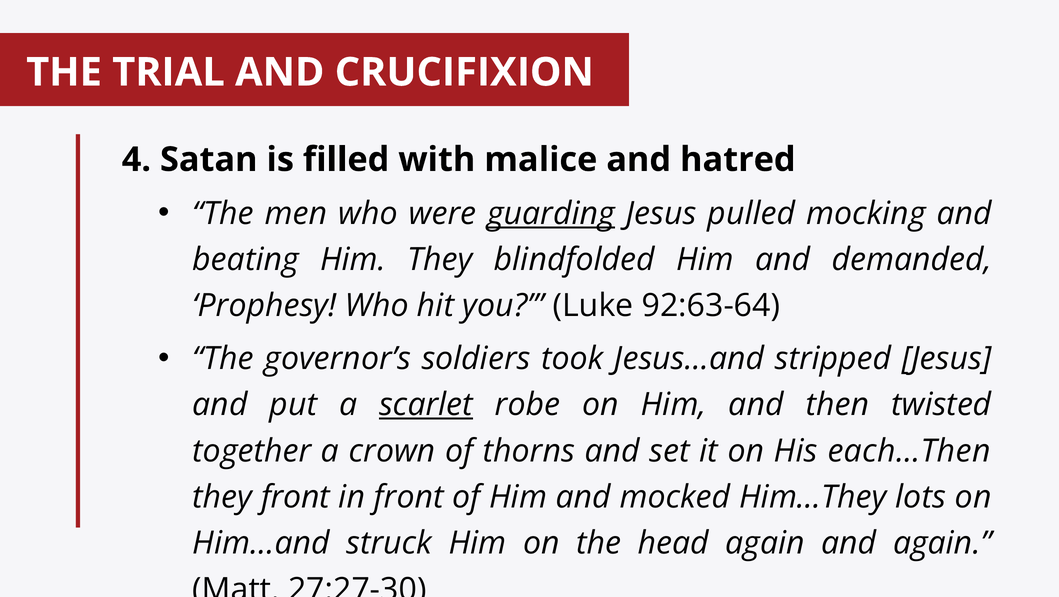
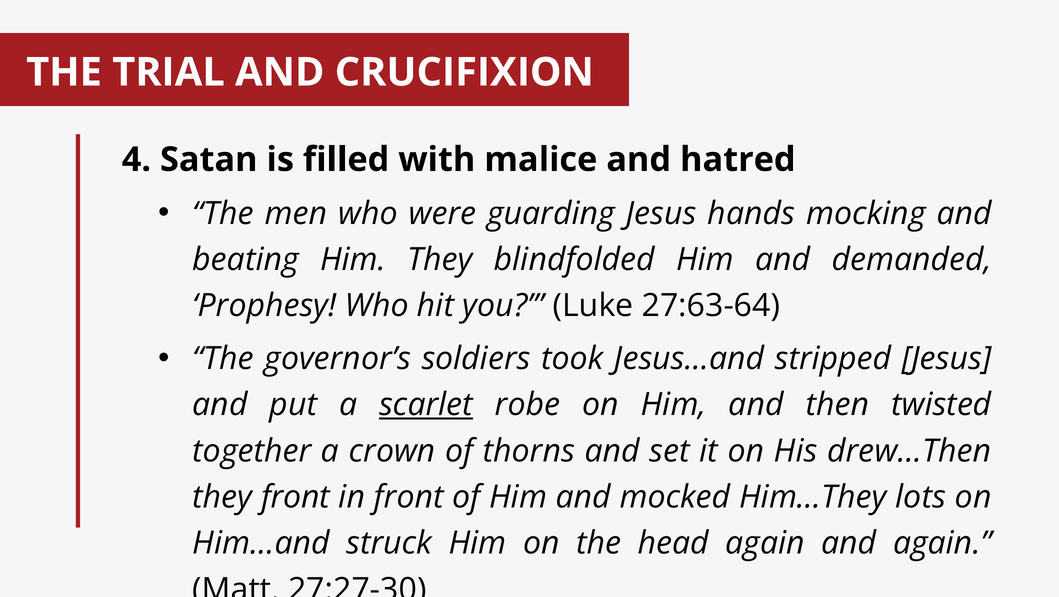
guarding underline: present -> none
pulled: pulled -> hands
92:63-64: 92:63-64 -> 27:63-64
each…Then: each…Then -> drew…Then
